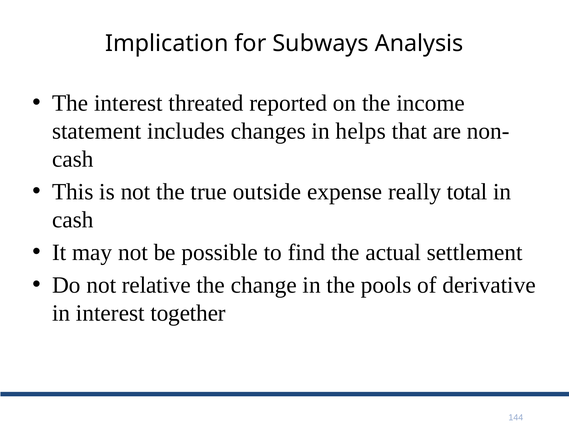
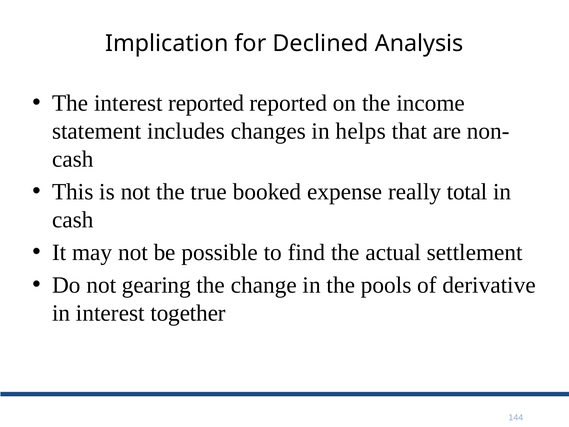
Subways: Subways -> Declined
interest threated: threated -> reported
outside: outside -> booked
relative: relative -> gearing
